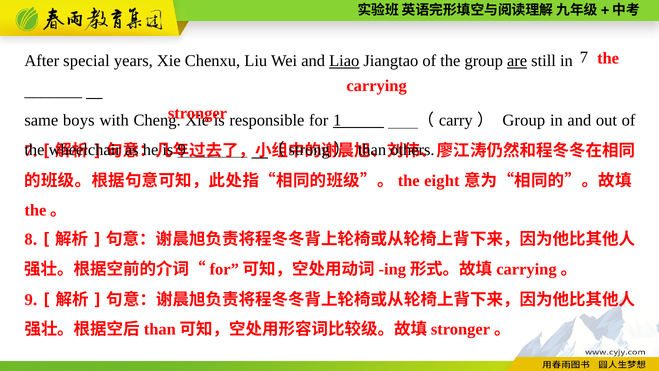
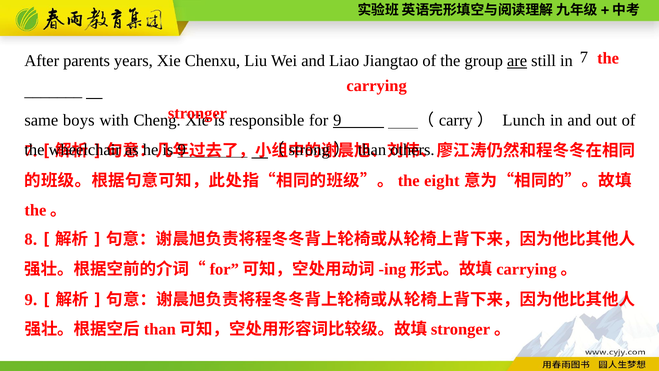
special: special -> parents
Liao underline: present -> none
for 1: 1 -> 9
Group at (524, 120): Group -> Lunch
